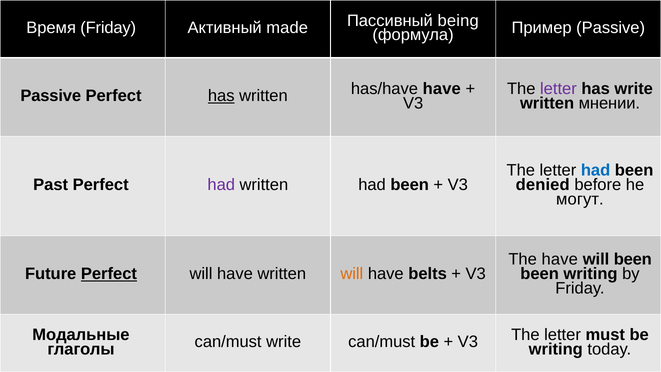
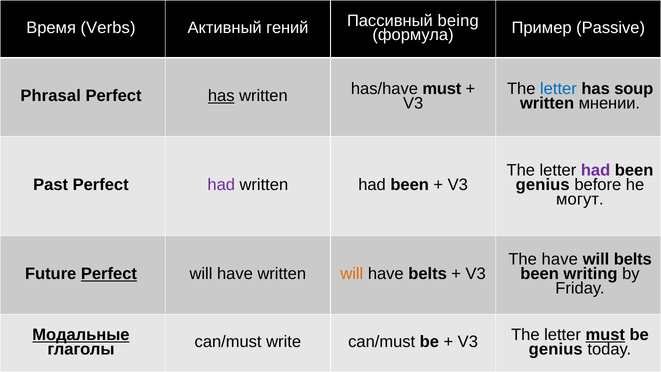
Время Friday: Friday -> Verbs
made: made -> гений
letter at (558, 89) colour: purple -> blue
has write: write -> soup
Passive at (51, 96): Passive -> Phrasal
has/have have: have -> must
had at (596, 170) colour: blue -> purple
denied at (543, 185): denied -> genius
will been: been -> belts
Модальные underline: none -> present
writing at (556, 349): writing -> genius
must at (605, 335) underline: none -> present
